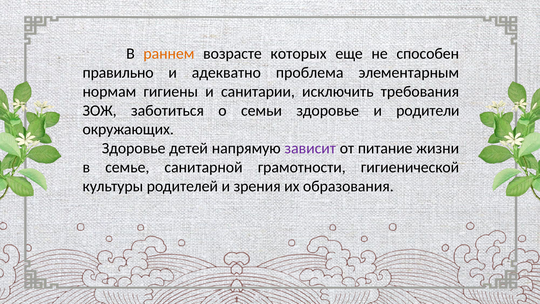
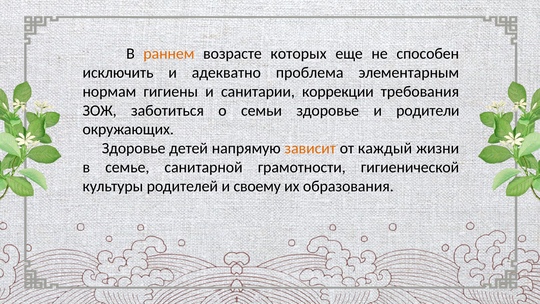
правильно: правильно -> исключить
исключить: исключить -> коррекции
зависит colour: purple -> orange
питание: питание -> каждый
зрения: зрения -> своему
